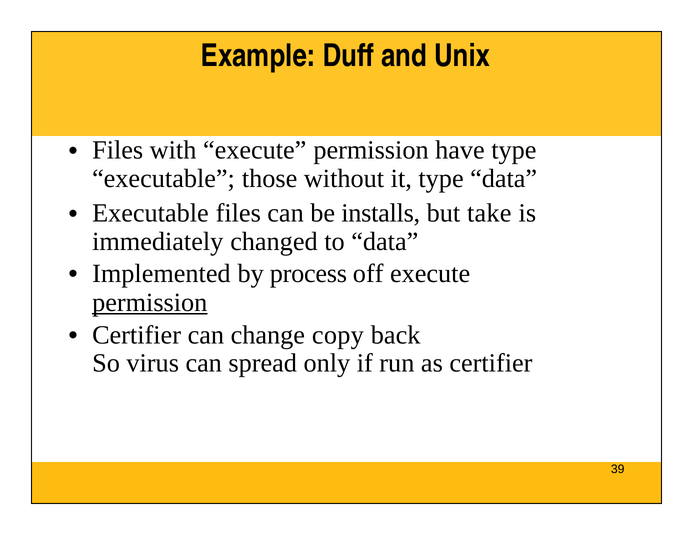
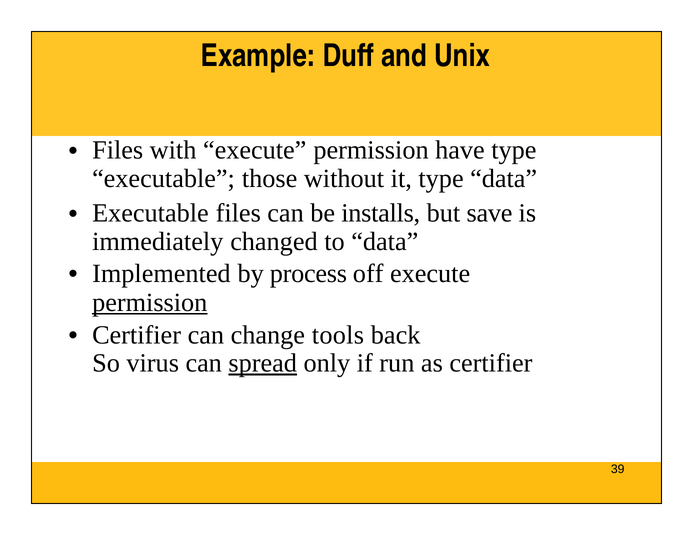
take: take -> save
copy: copy -> tools
spread underline: none -> present
